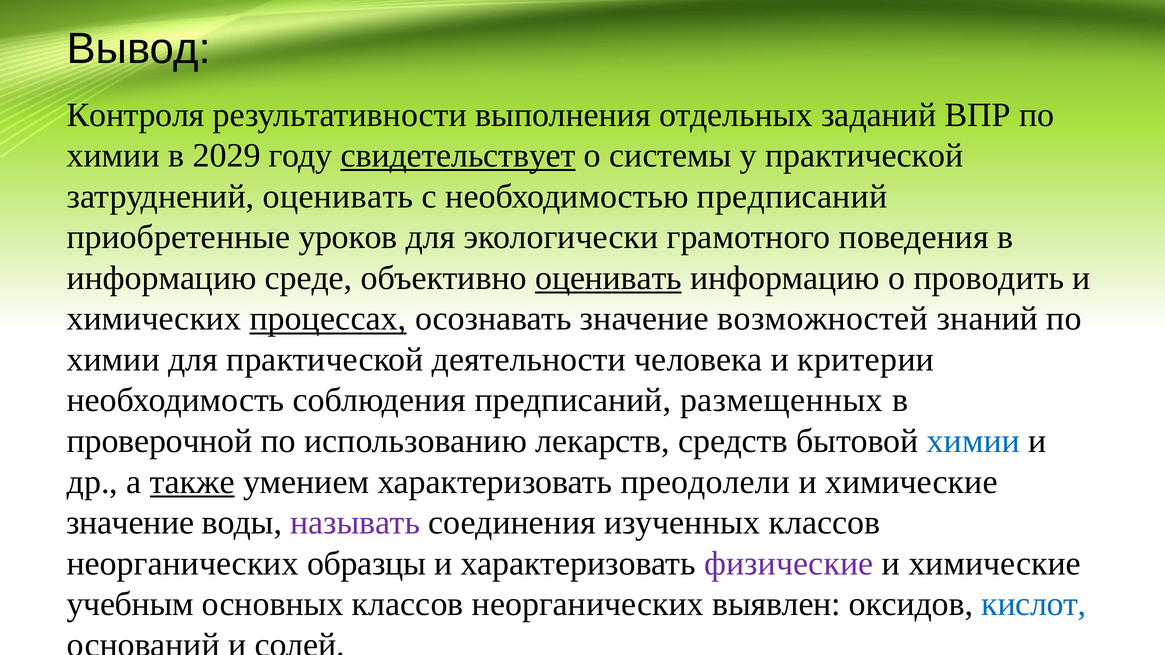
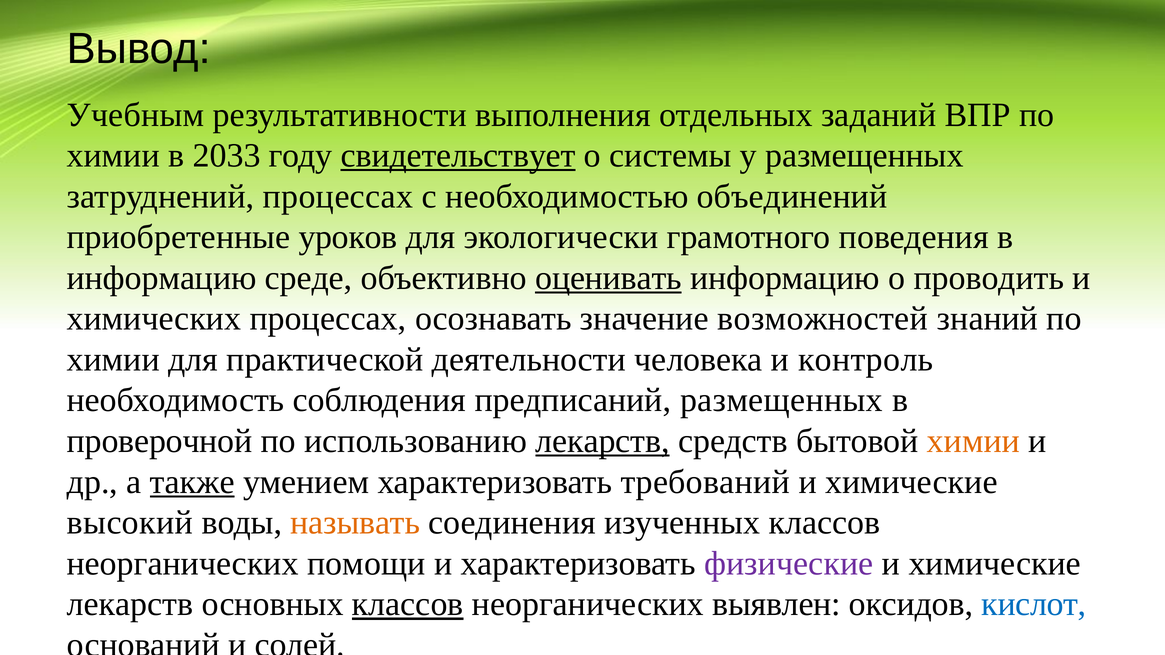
Контроля: Контроля -> Учебным
2029: 2029 -> 2033
у практической: практической -> размещенных
затруднений оценивать: оценивать -> процессах
необходимостью предписаний: предписаний -> объединений
процессах at (328, 319) underline: present -> none
критерии: критерии -> контроль
лекарств at (602, 441) underline: none -> present
химии at (973, 441) colour: blue -> orange
преодолели: преодолели -> требований
значение at (130, 523): значение -> высокий
называть colour: purple -> orange
образцы: образцы -> помощи
учебным at (130, 604): учебным -> лекарств
классов at (408, 604) underline: none -> present
